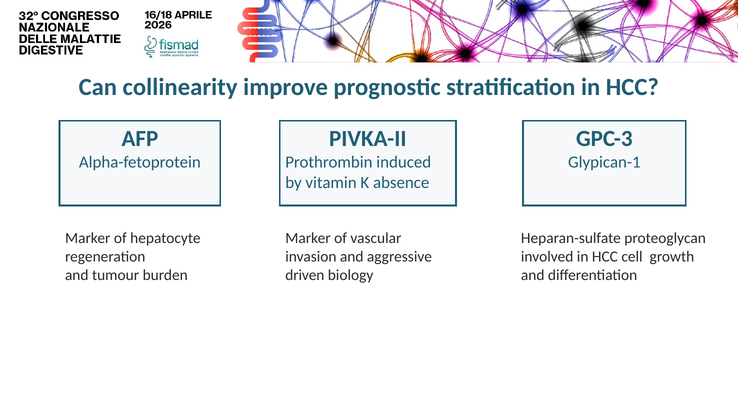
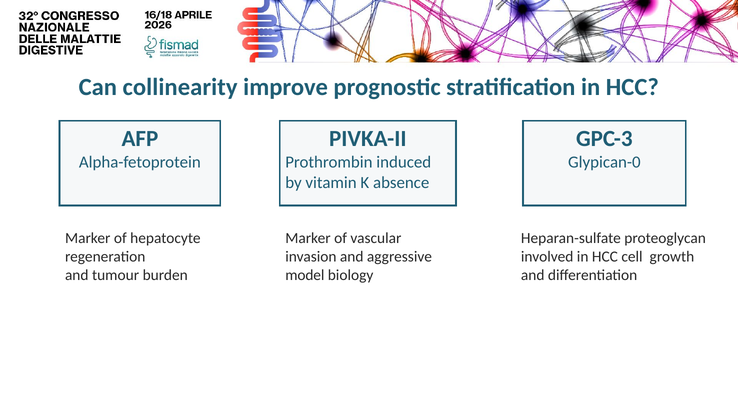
Glypican-1: Glypican-1 -> Glypican-0
driven: driven -> model
